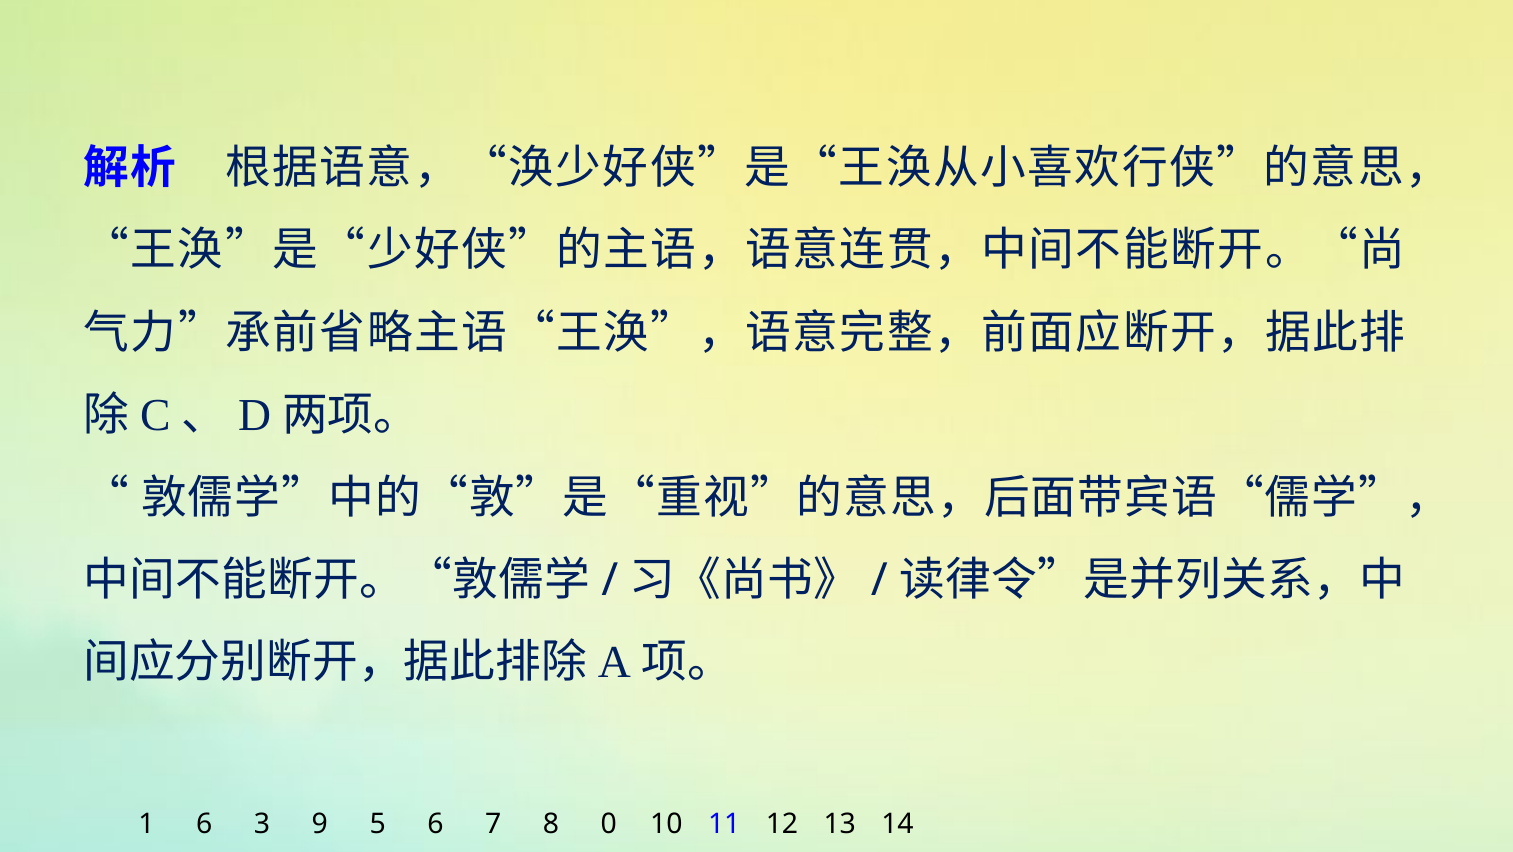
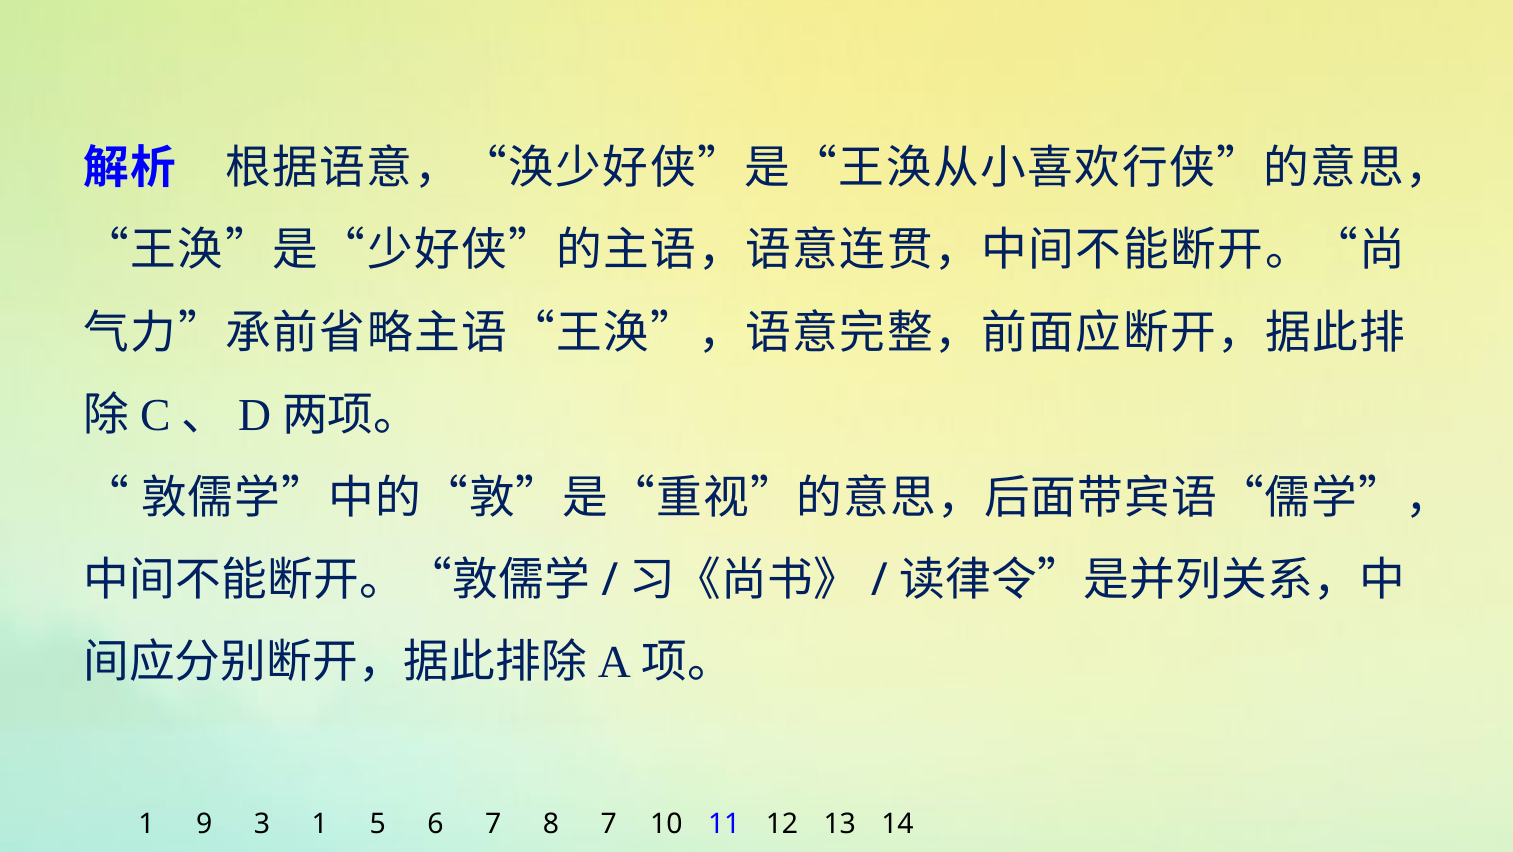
1 6: 6 -> 9
3 9: 9 -> 1
8 0: 0 -> 7
